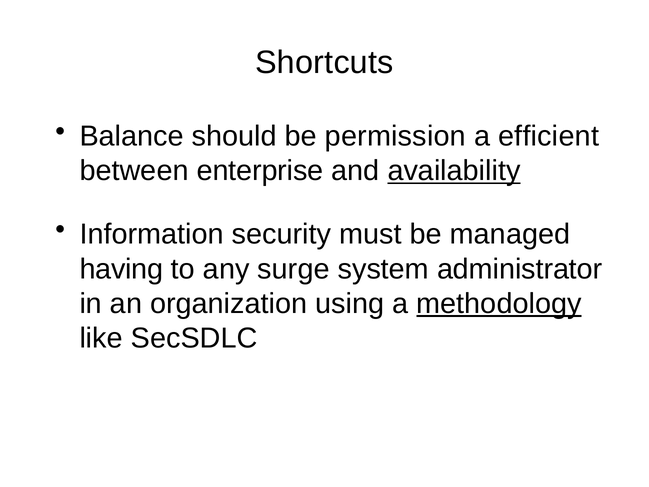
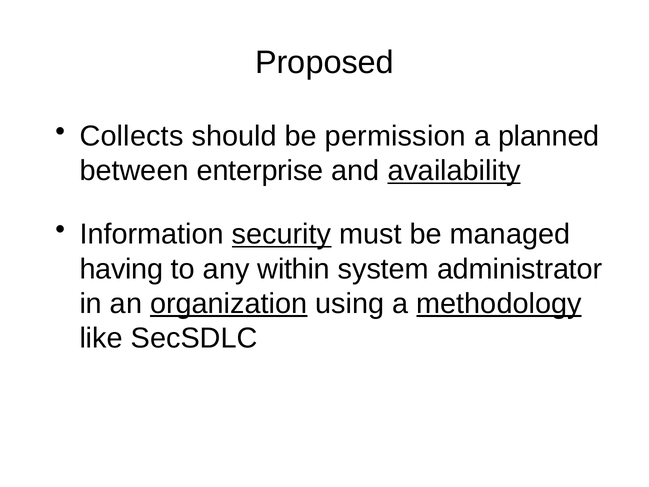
Shortcuts: Shortcuts -> Proposed
Balance: Balance -> Collects
efficient: efficient -> planned
security underline: none -> present
surge: surge -> within
organization underline: none -> present
